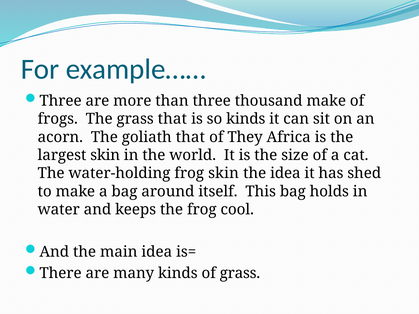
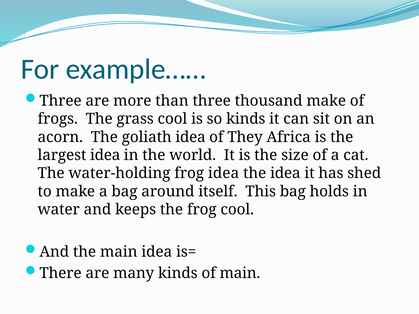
grass that: that -> cool
goliath that: that -> idea
largest skin: skin -> idea
frog skin: skin -> idea
of grass: grass -> main
